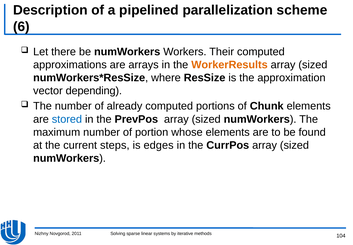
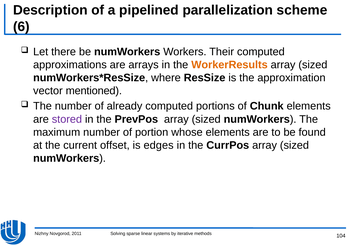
depending: depending -> mentioned
stored colour: blue -> purple
steps: steps -> offset
